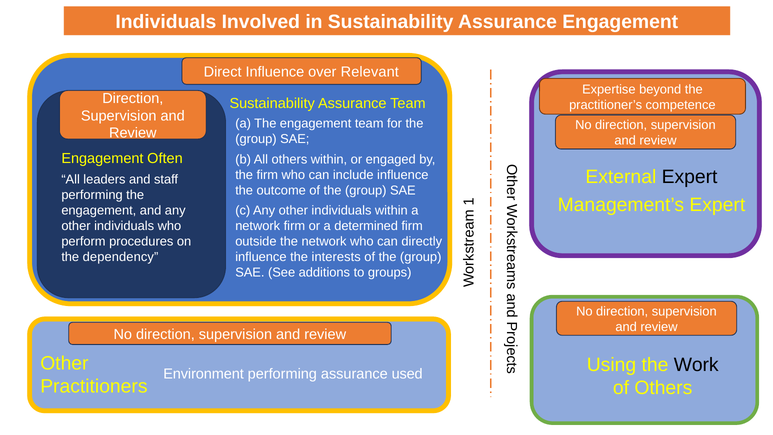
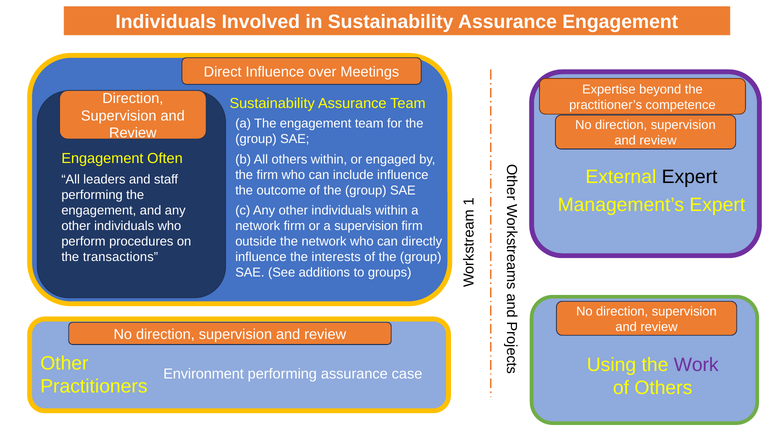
Relevant: Relevant -> Meetings
a determined: determined -> supervision
dependency: dependency -> transactions
Work colour: black -> purple
used: used -> case
